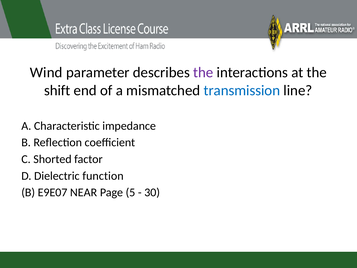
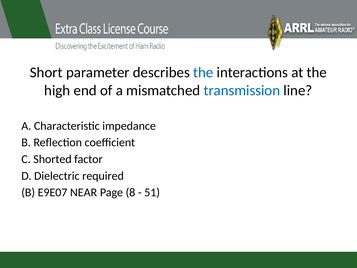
Wind: Wind -> Short
the at (203, 72) colour: purple -> blue
shift: shift -> high
function: function -> required
5: 5 -> 8
30: 30 -> 51
